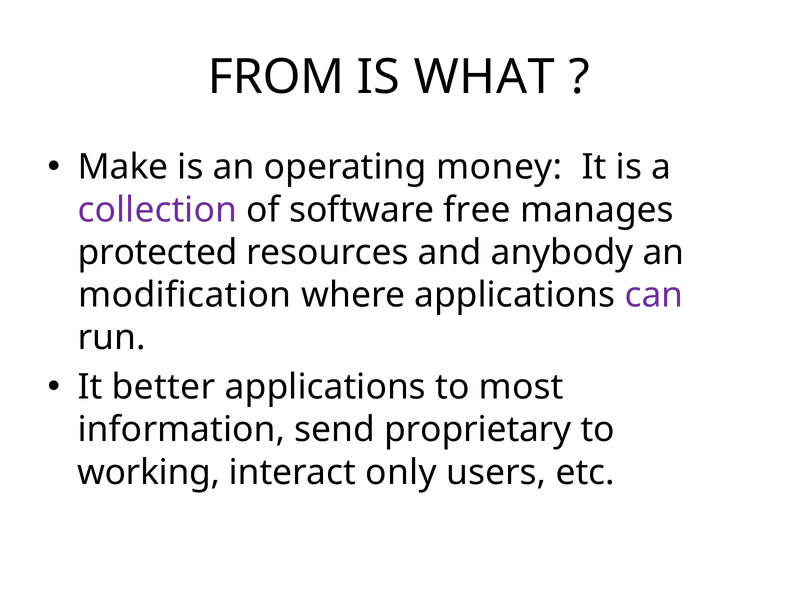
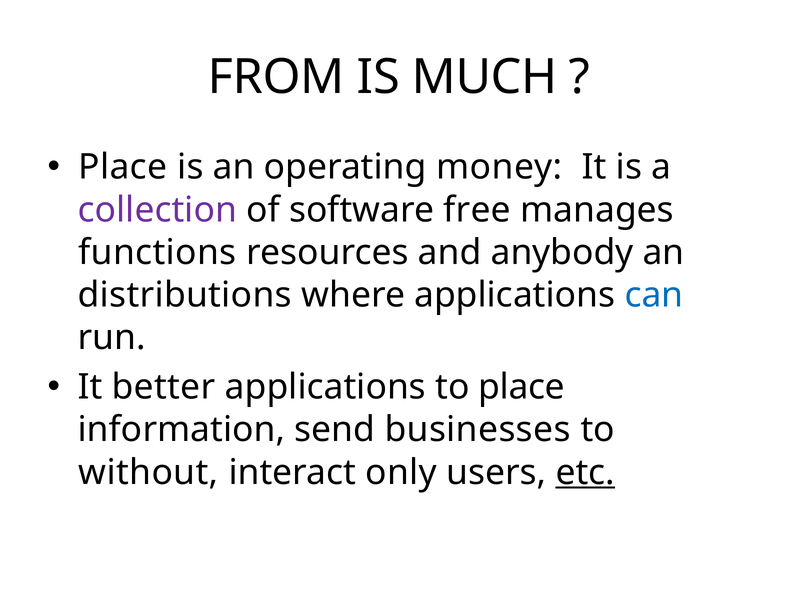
WHAT: WHAT -> MUCH
Make at (123, 167): Make -> Place
protected: protected -> functions
modification: modification -> distributions
can colour: purple -> blue
to most: most -> place
proprietary: proprietary -> businesses
working: working -> without
etc underline: none -> present
